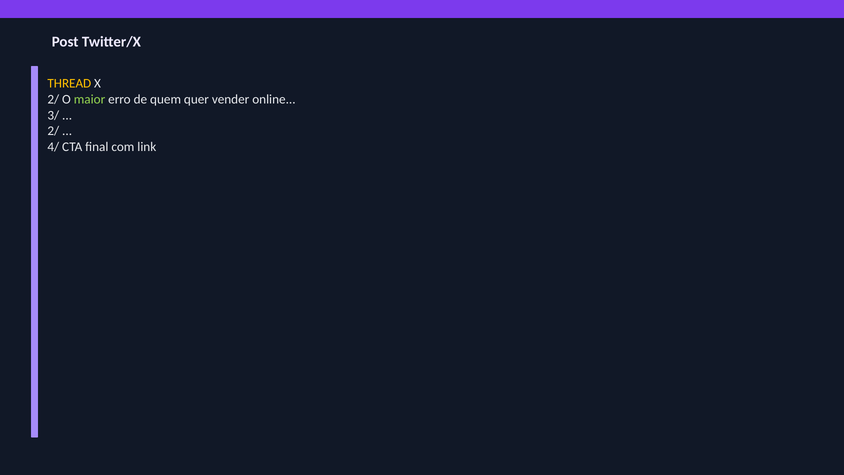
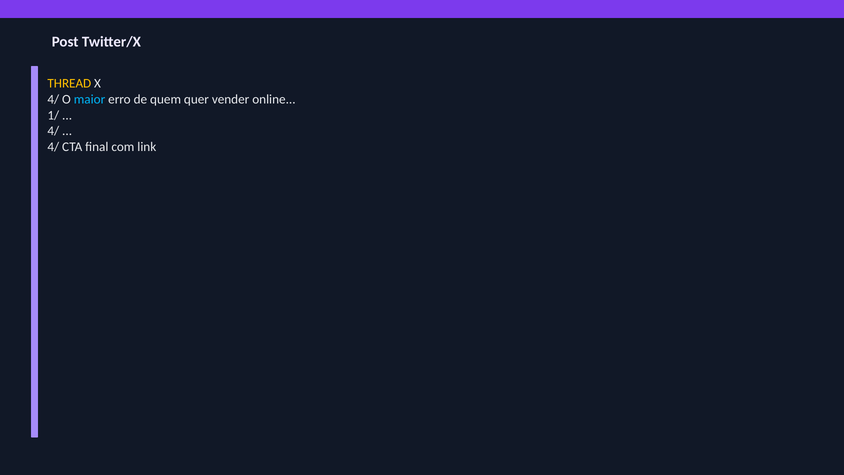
2/ at (53, 99): 2/ -> 4/
maior colour: light green -> light blue
3/: 3/ -> 1/
2/ at (53, 131): 2/ -> 4/
